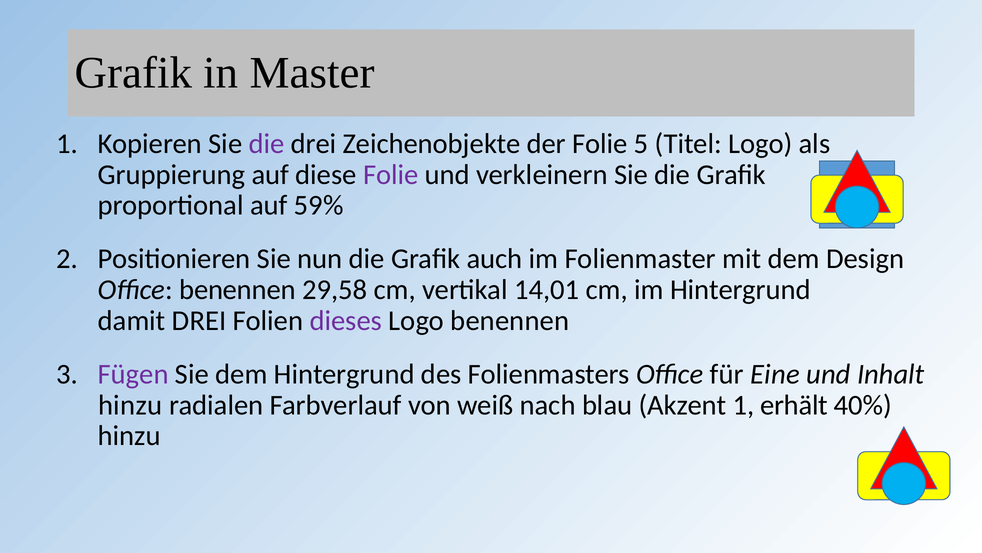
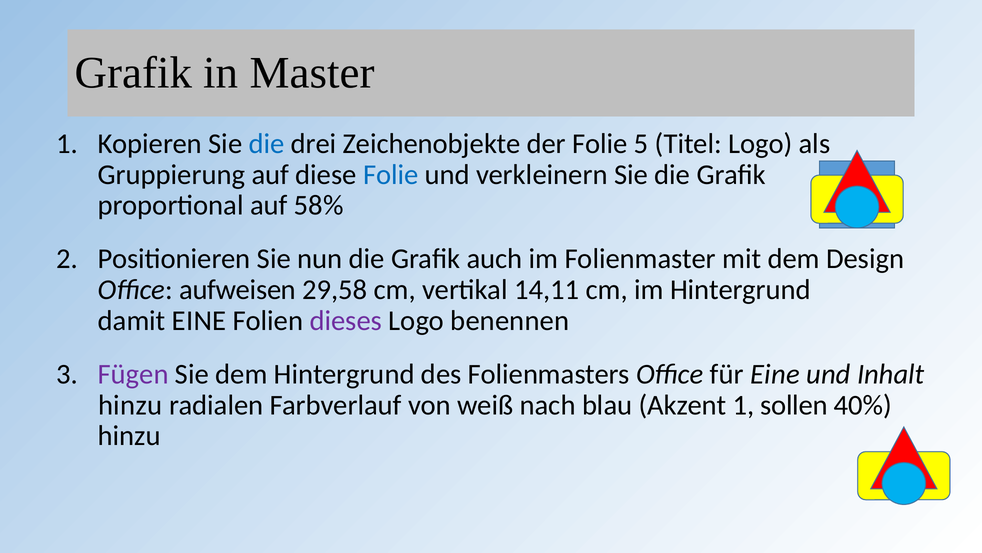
die at (267, 143) colour: purple -> blue
Folie at (391, 174) colour: purple -> blue
59%: 59% -> 58%
Office benennen: benennen -> aufweisen
14,01: 14,01 -> 14,11
damit DREI: DREI -> EINE
erhält: erhält -> sollen
